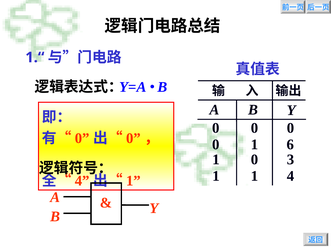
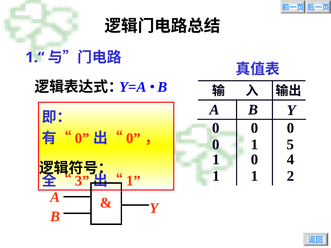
6: 6 -> 5
3: 3 -> 4
1 4: 4 -> 2
4 at (82, 181): 4 -> 3
